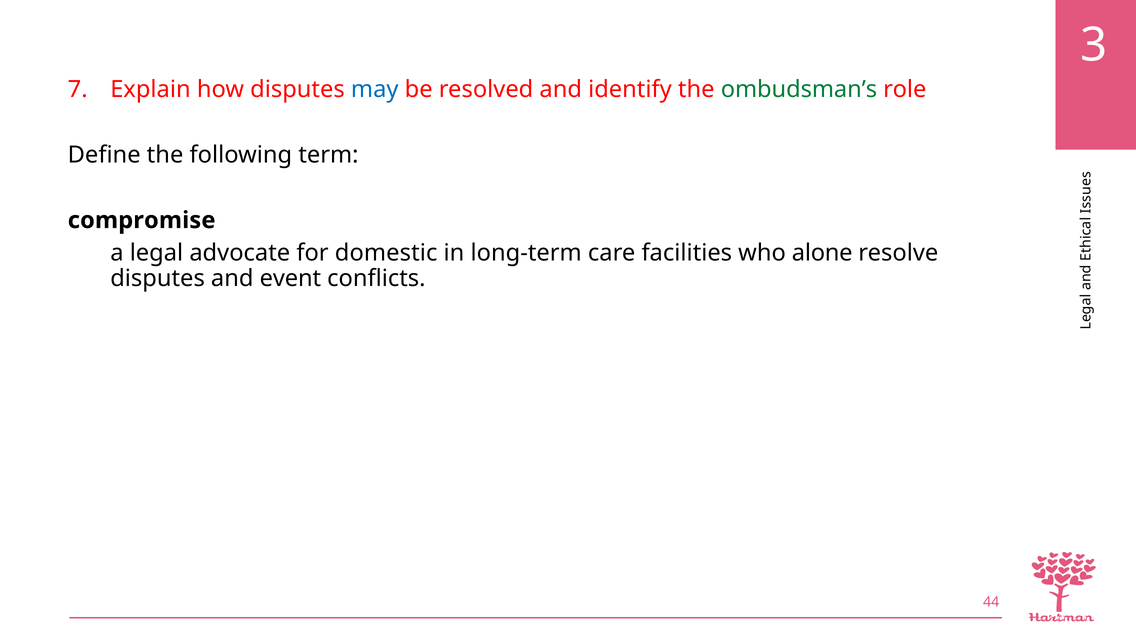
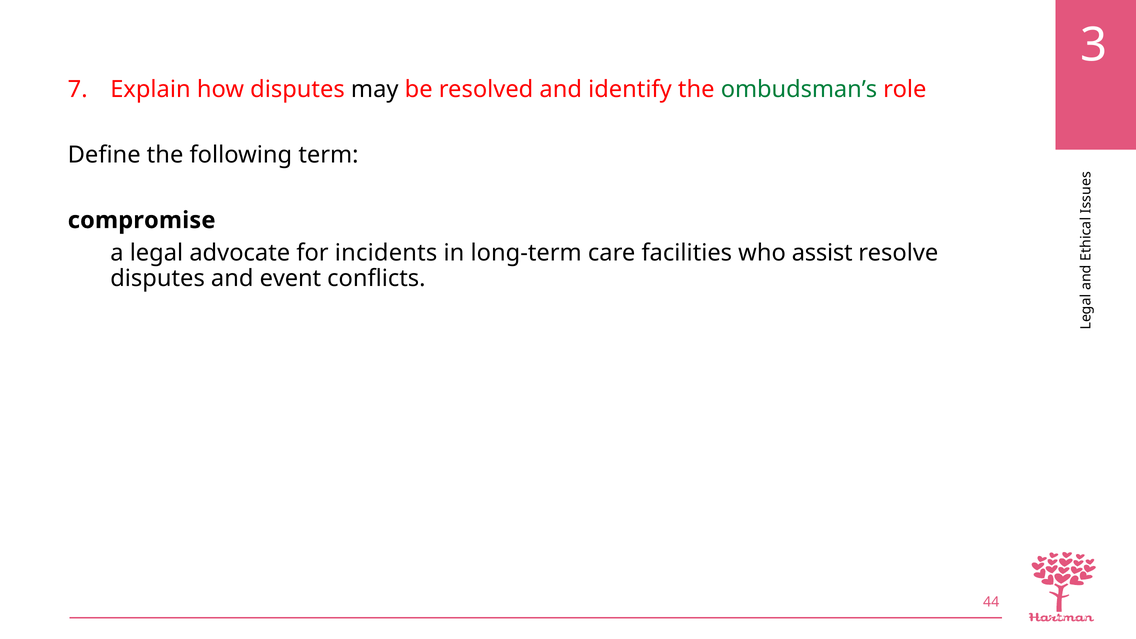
may colour: blue -> black
domestic: domestic -> incidents
alone: alone -> assist
